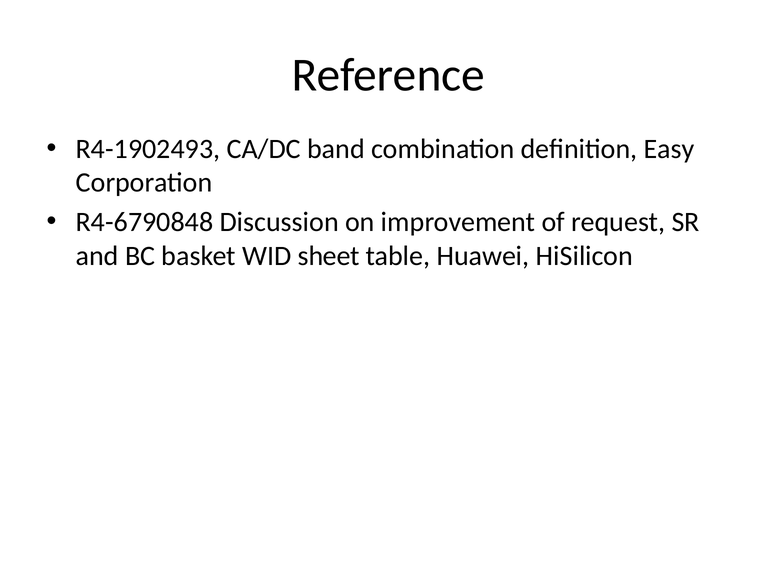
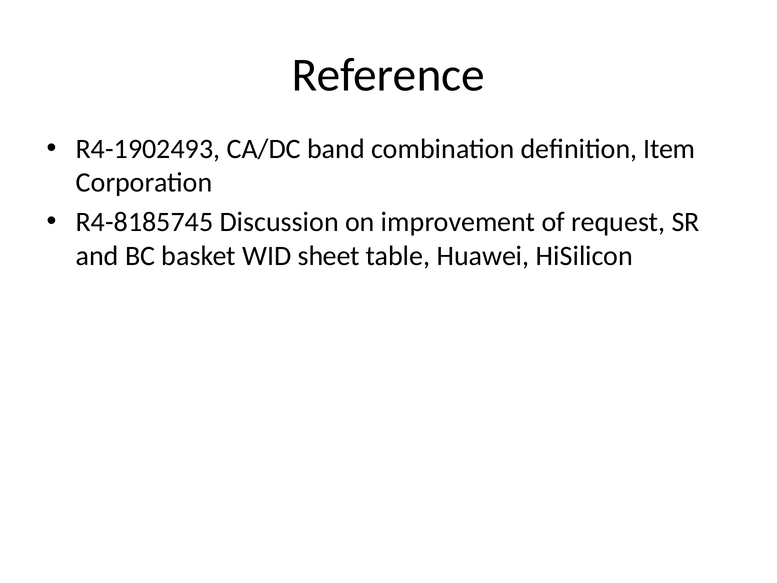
Easy: Easy -> Item
R4-6790848: R4-6790848 -> R4-8185745
